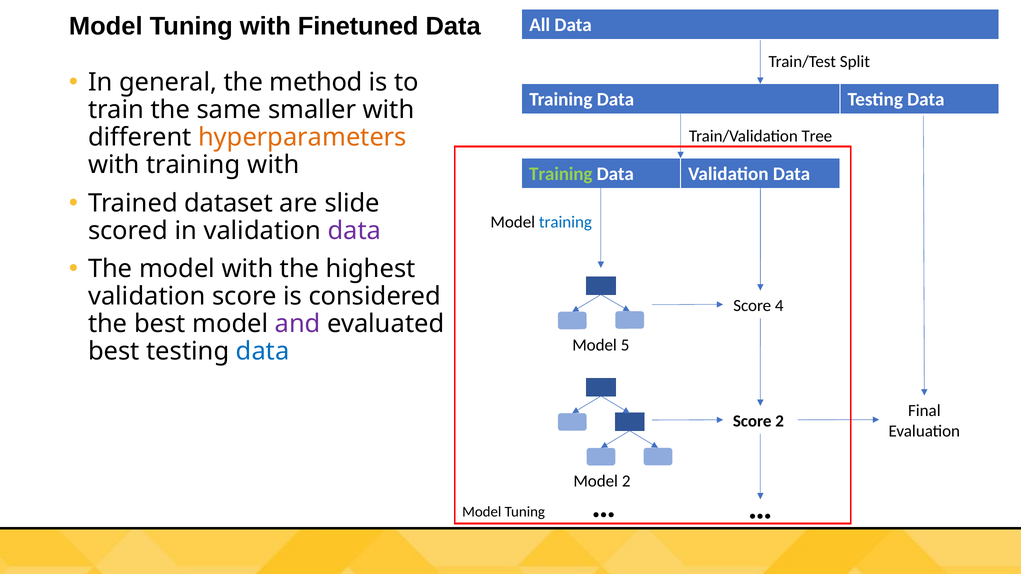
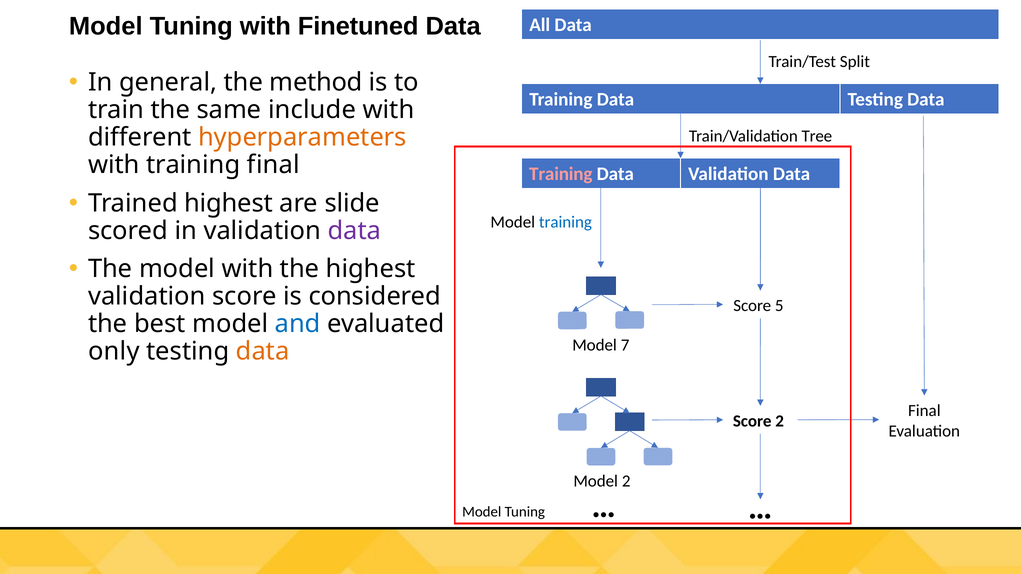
smaller: smaller -> include
training with: with -> final
Training at (561, 174) colour: light green -> pink
Trained dataset: dataset -> highest
4: 4 -> 5
and colour: purple -> blue
5: 5 -> 7
best at (114, 352): best -> only
data at (263, 352) colour: blue -> orange
